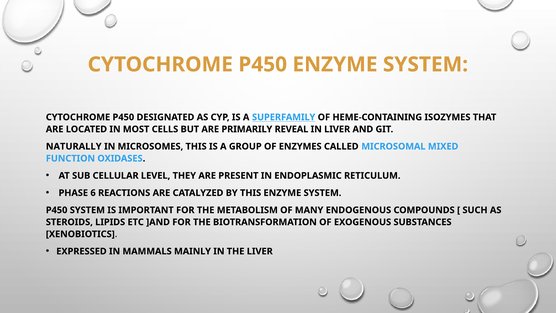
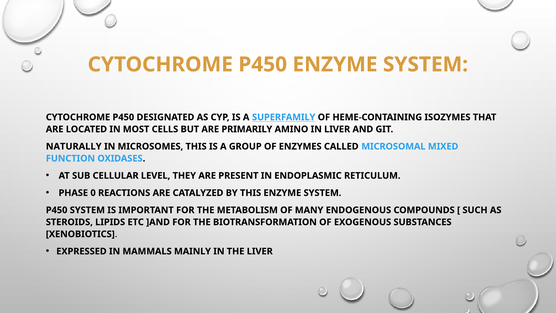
REVEAL: REVEAL -> AMINO
6: 6 -> 0
